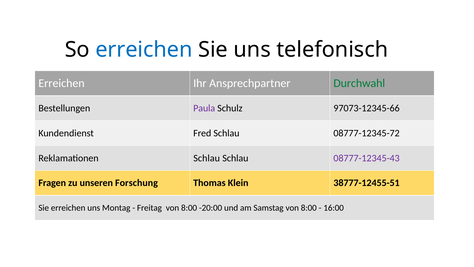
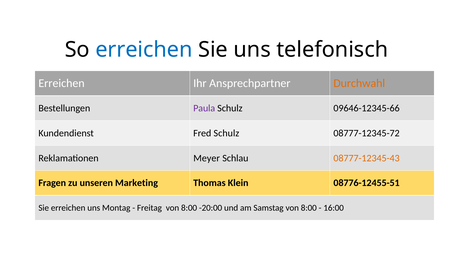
Durchwahl colour: green -> orange
97073-12345-66: 97073-12345-66 -> 09646-12345-66
Fred Schlau: Schlau -> Schulz
Reklamationen Schlau: Schlau -> Meyer
08777-12345-43 colour: purple -> orange
Forschung: Forschung -> Marketing
38777-12455-51: 38777-12455-51 -> 08776-12455-51
